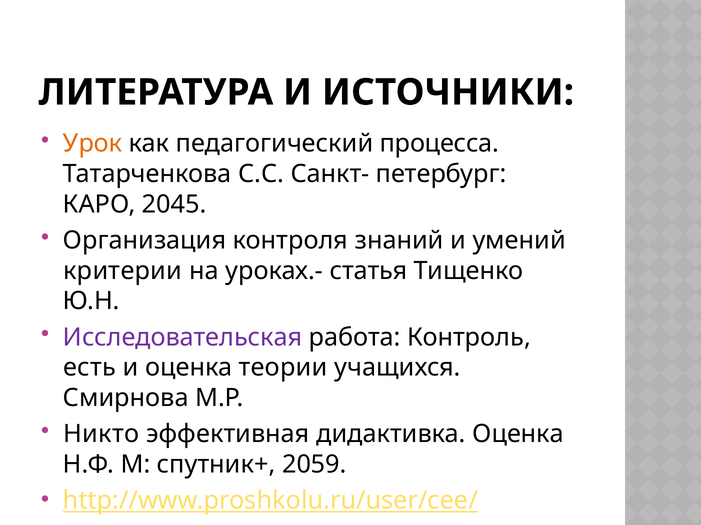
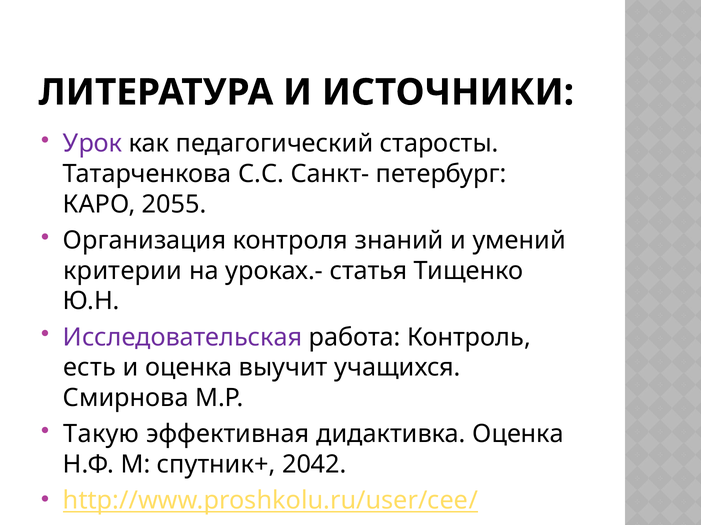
Урок colour: orange -> purple
процесса: процесса -> старосты
2045: 2045 -> 2055
теории: теории -> выучит
Никто: Никто -> Такую
2059: 2059 -> 2042
